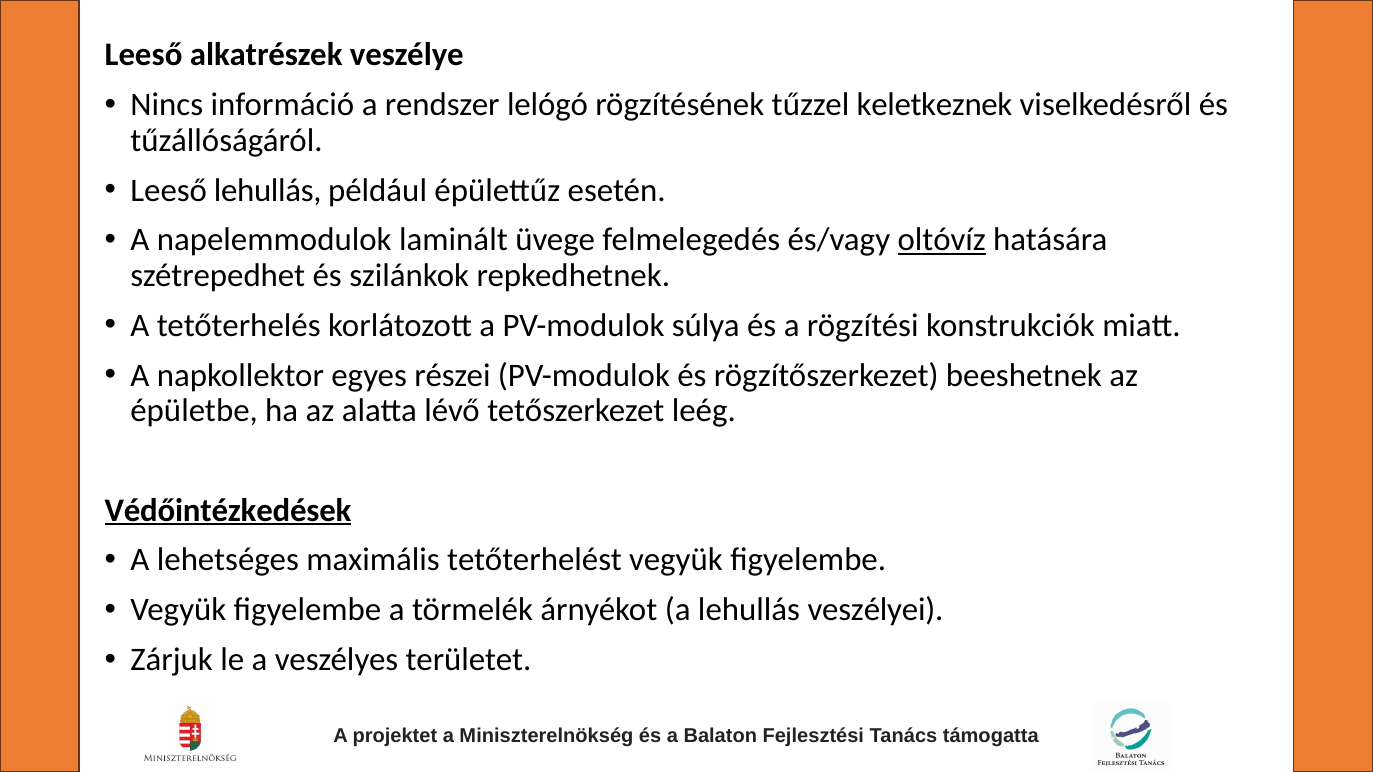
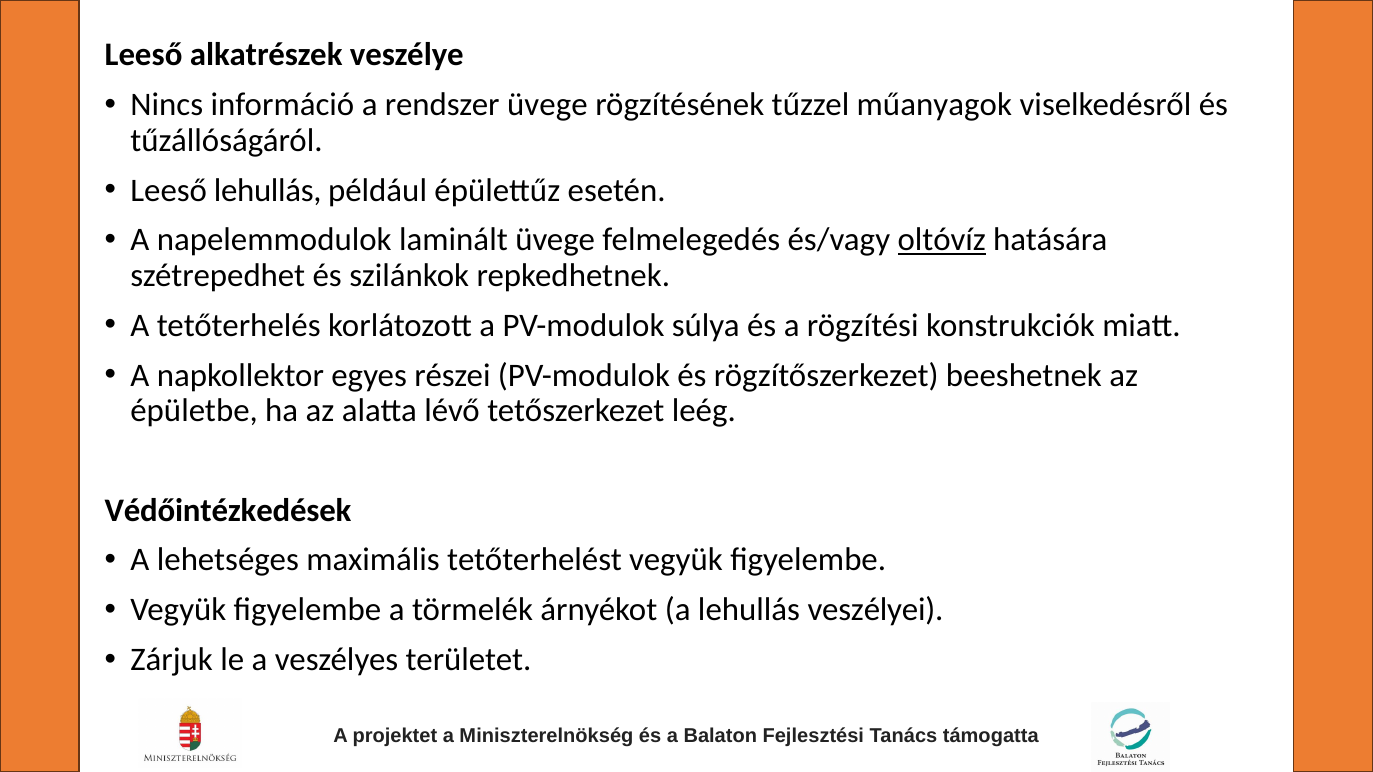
rendszer lelógó: lelógó -> üvege
keletkeznek: keletkeznek -> műanyagok
Védőintézkedések underline: present -> none
